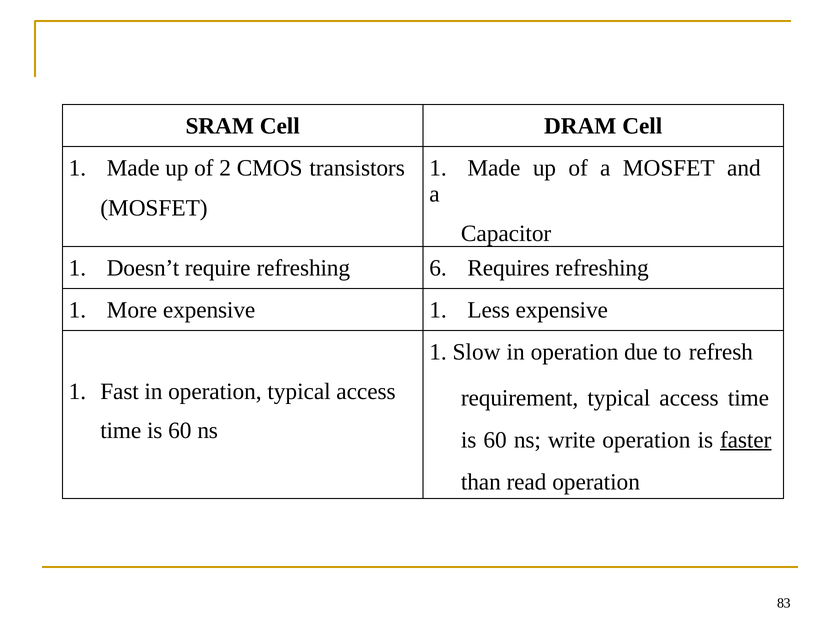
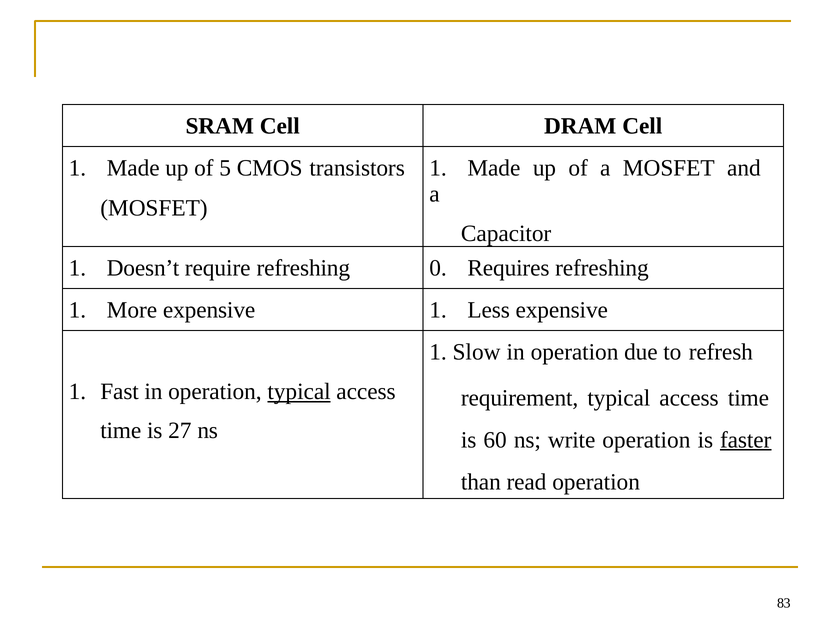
2: 2 -> 5
6: 6 -> 0
typical at (299, 392) underline: none -> present
60 at (180, 431): 60 -> 27
